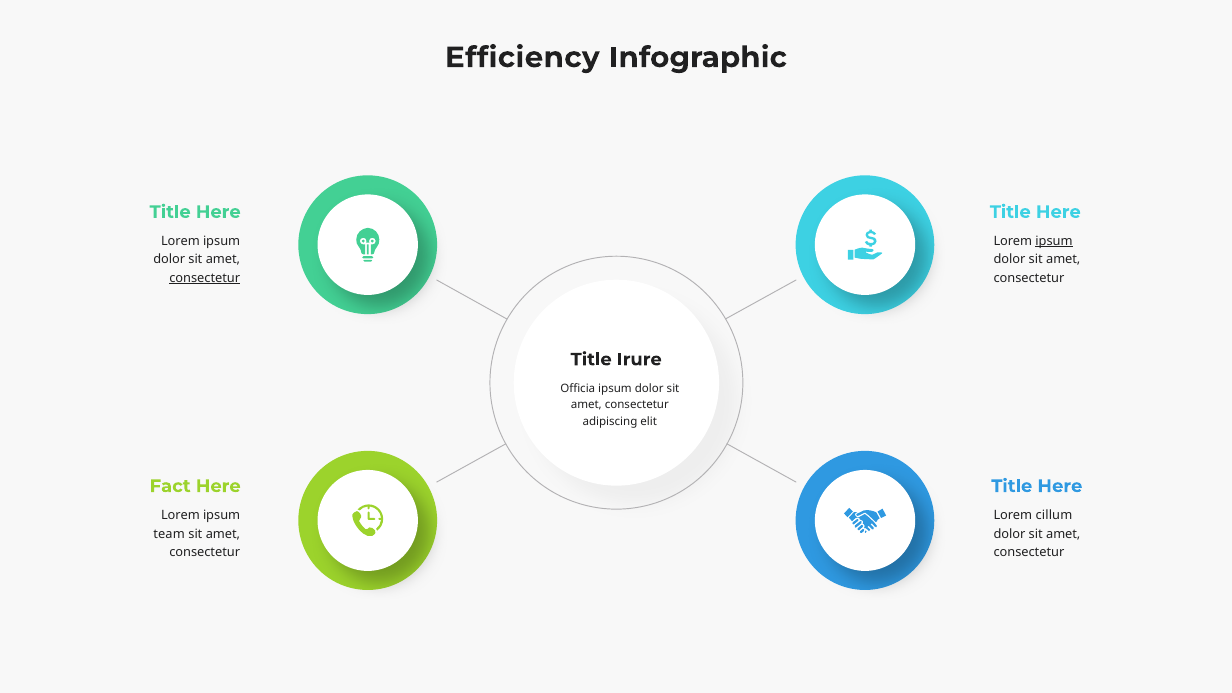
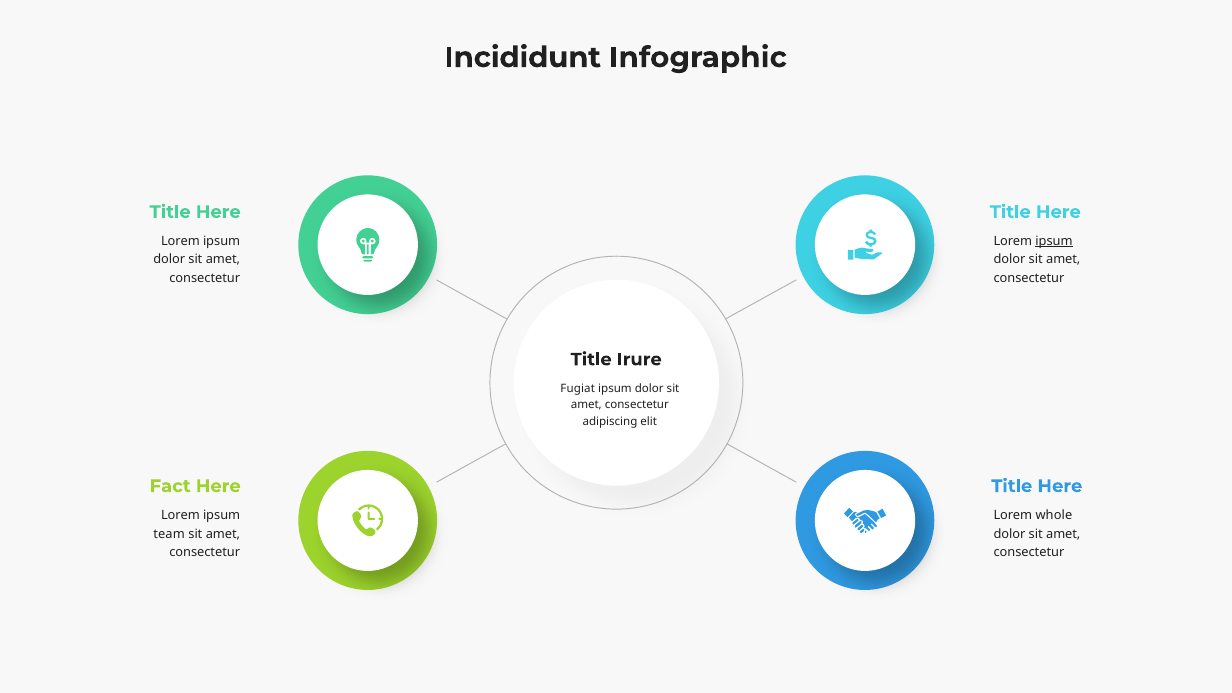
Efficiency: Efficiency -> Incididunt
consectetur at (205, 278) underline: present -> none
Officia: Officia -> Fugiat
cillum: cillum -> whole
